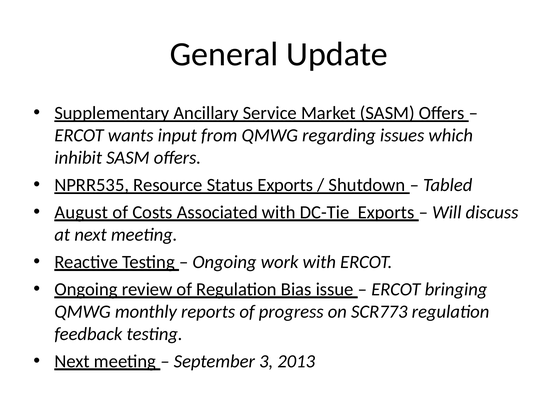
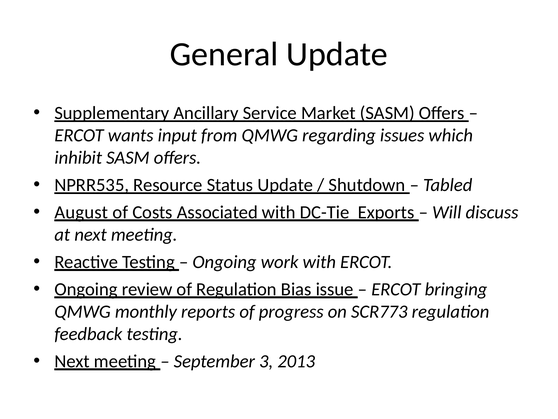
Status Exports: Exports -> Update
